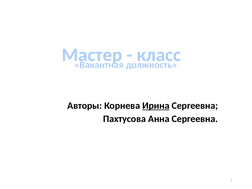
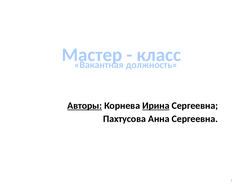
Авторы underline: none -> present
